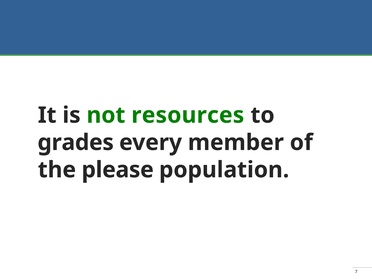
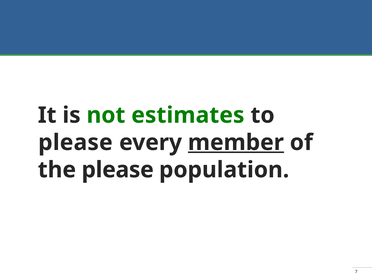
resources: resources -> estimates
grades at (76, 143): grades -> please
member underline: none -> present
